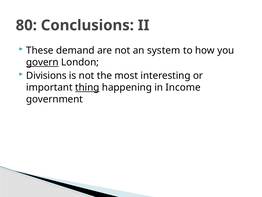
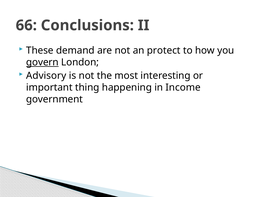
80: 80 -> 66
system: system -> protect
Divisions: Divisions -> Advisory
thing underline: present -> none
